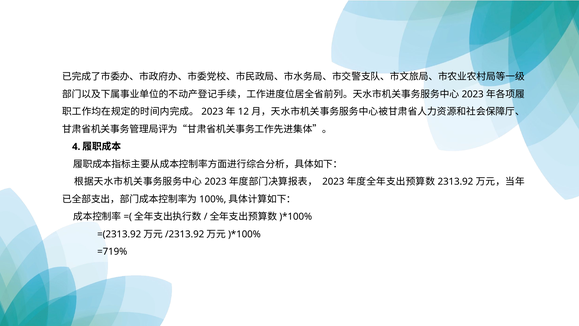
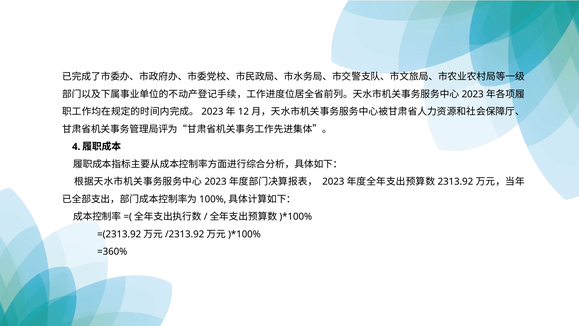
=719%: =719% -> =360%
